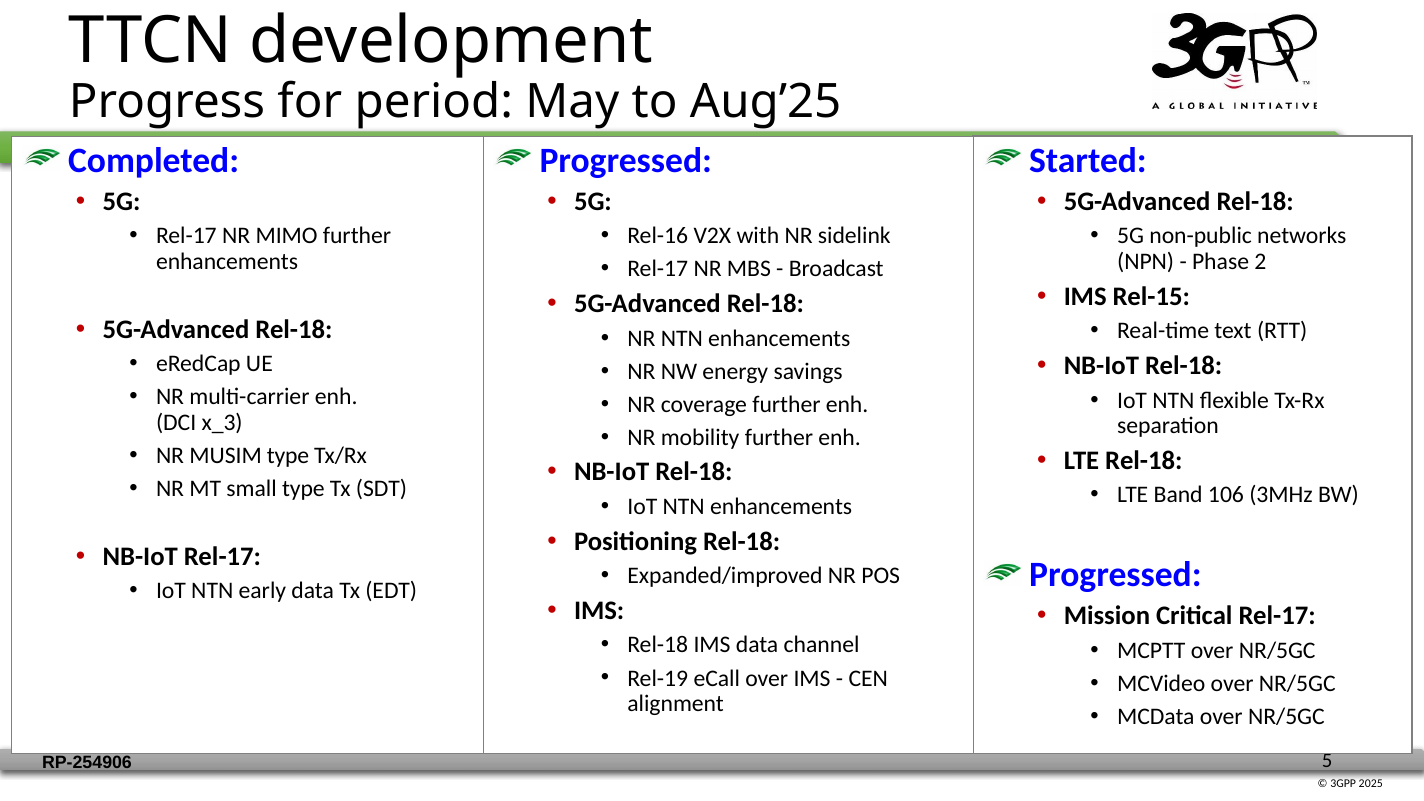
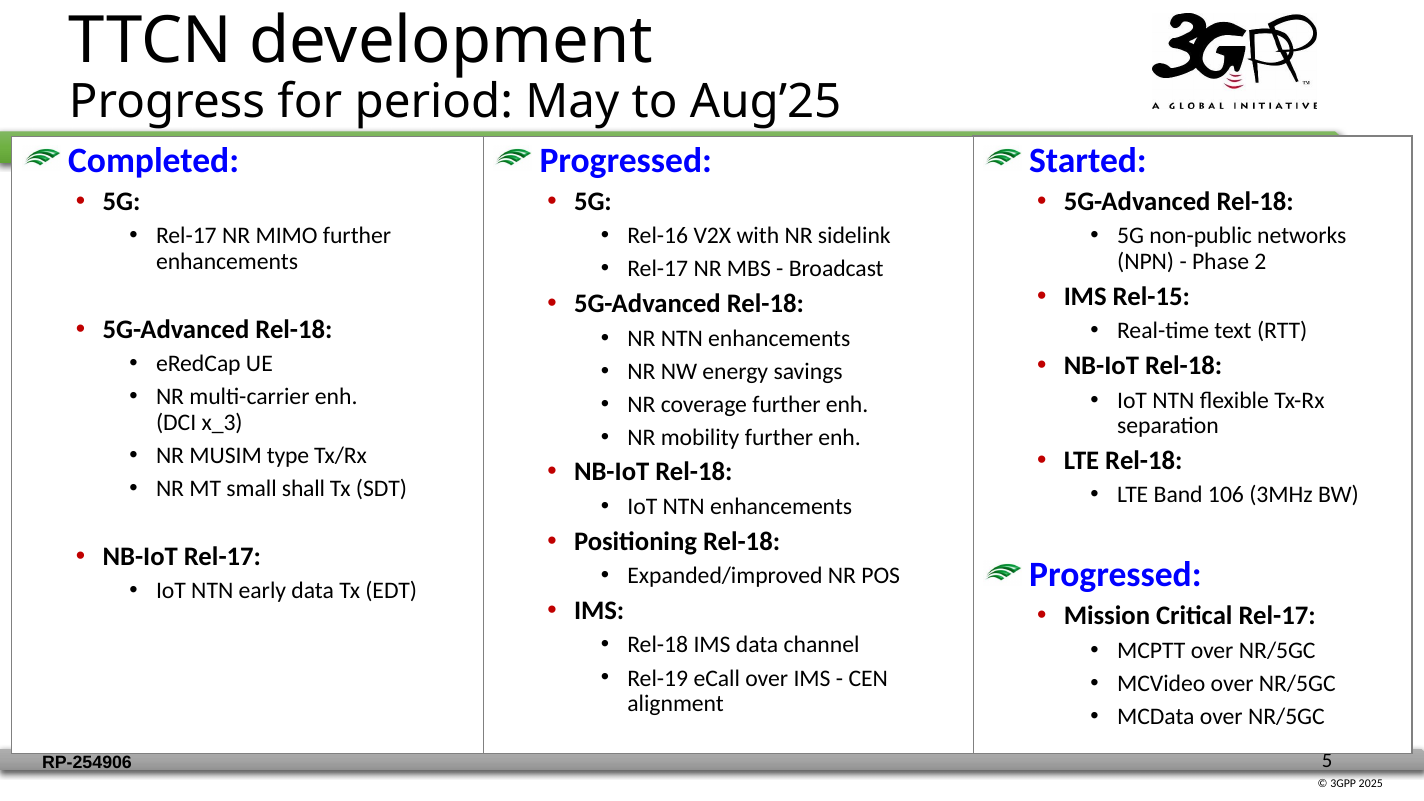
small type: type -> shall
